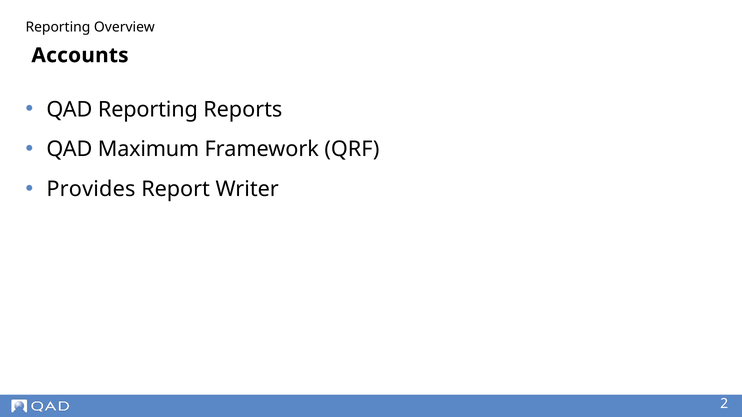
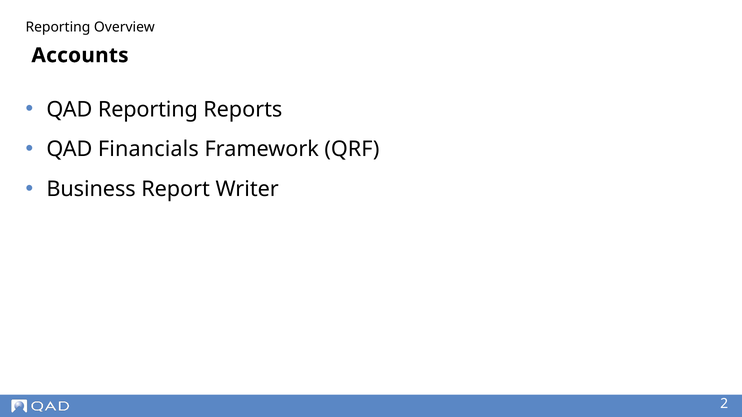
Maximum: Maximum -> Financials
Provides: Provides -> Business
